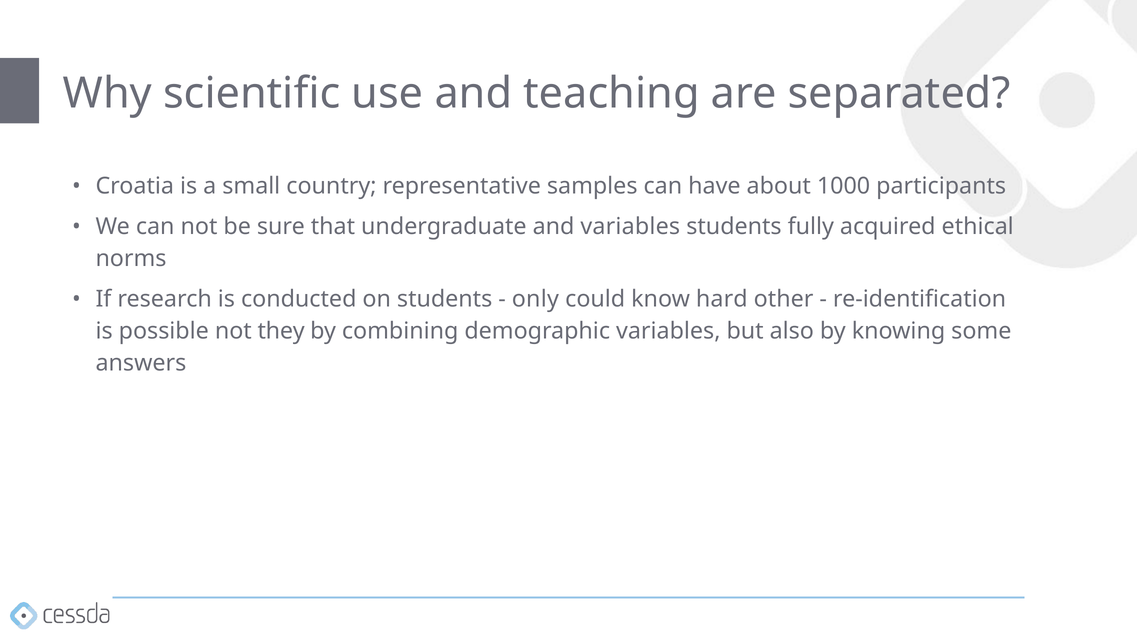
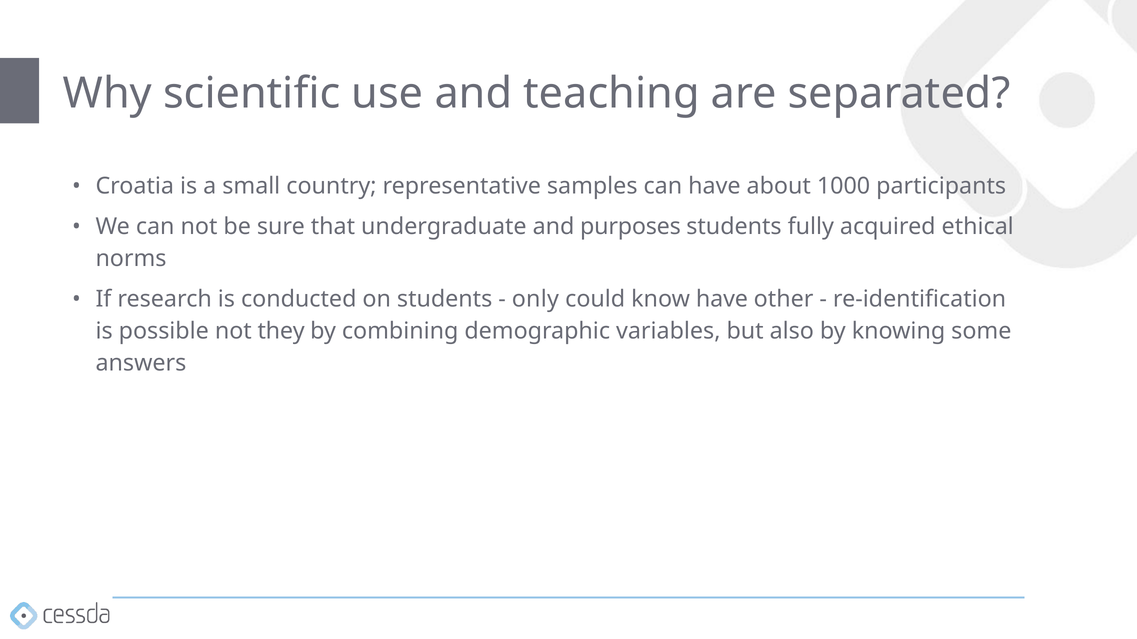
and variables: variables -> purposes
know hard: hard -> have
